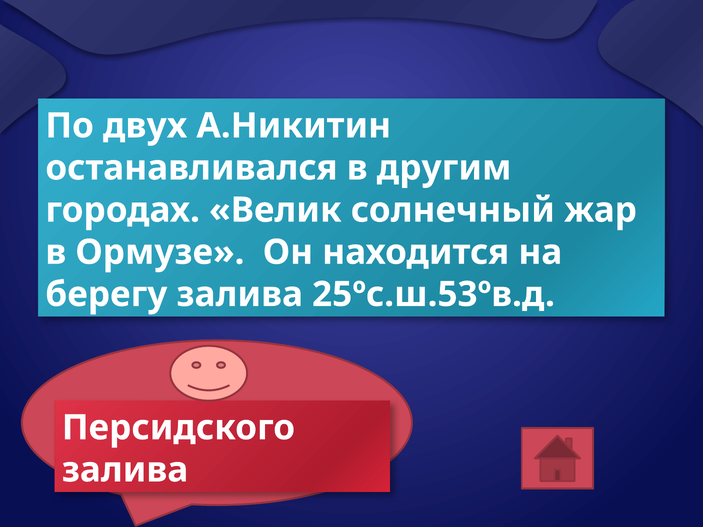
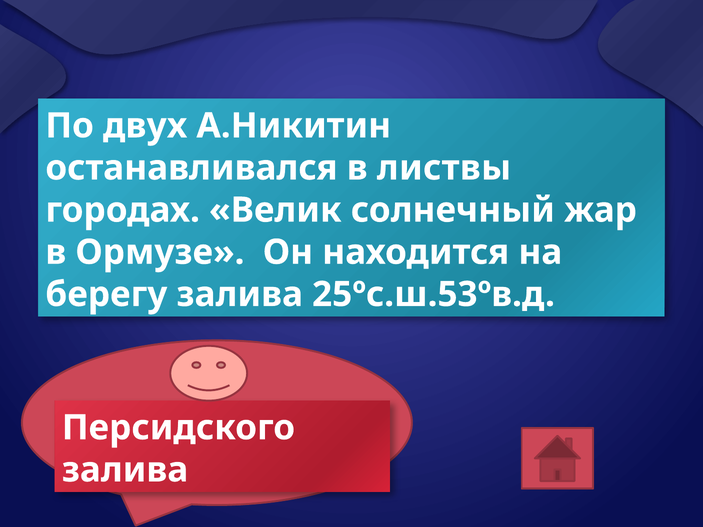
другим: другим -> листвы
